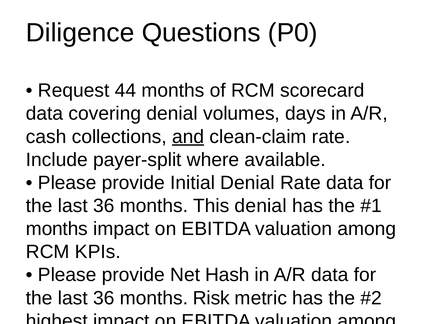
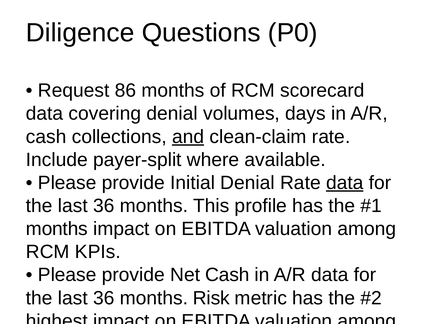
44: 44 -> 86
data at (345, 183) underline: none -> present
This denial: denial -> profile
Net Hash: Hash -> Cash
